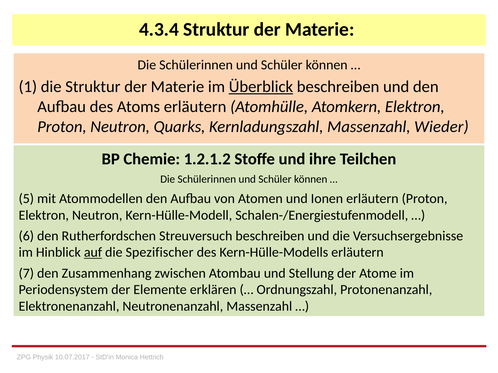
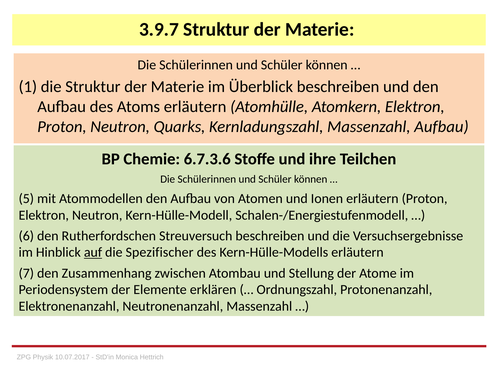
4.3.4: 4.3.4 -> 3.9.7
Überblick underline: present -> none
Massenzahl Wieder: Wieder -> Aufbau
1.2.1.2: 1.2.1.2 -> 6.7.3.6
